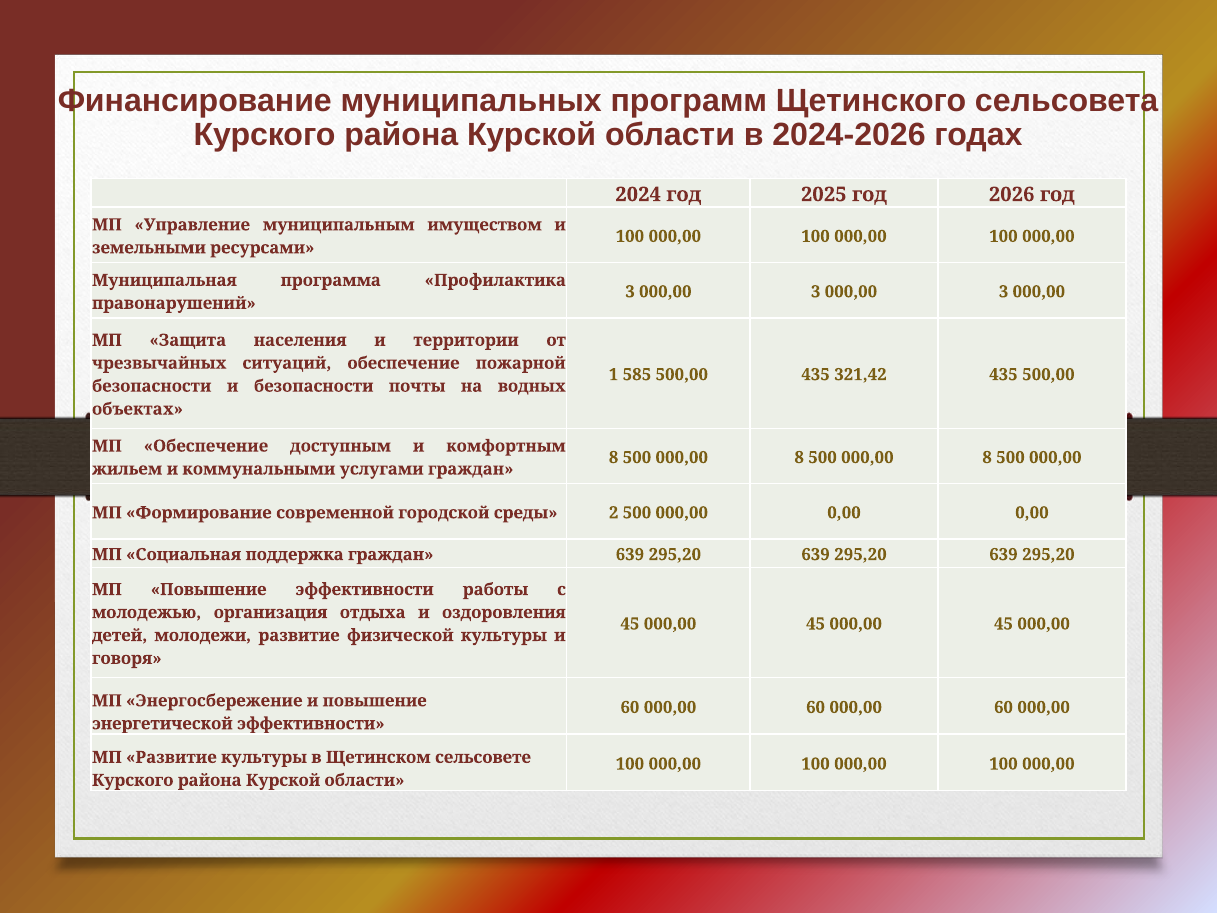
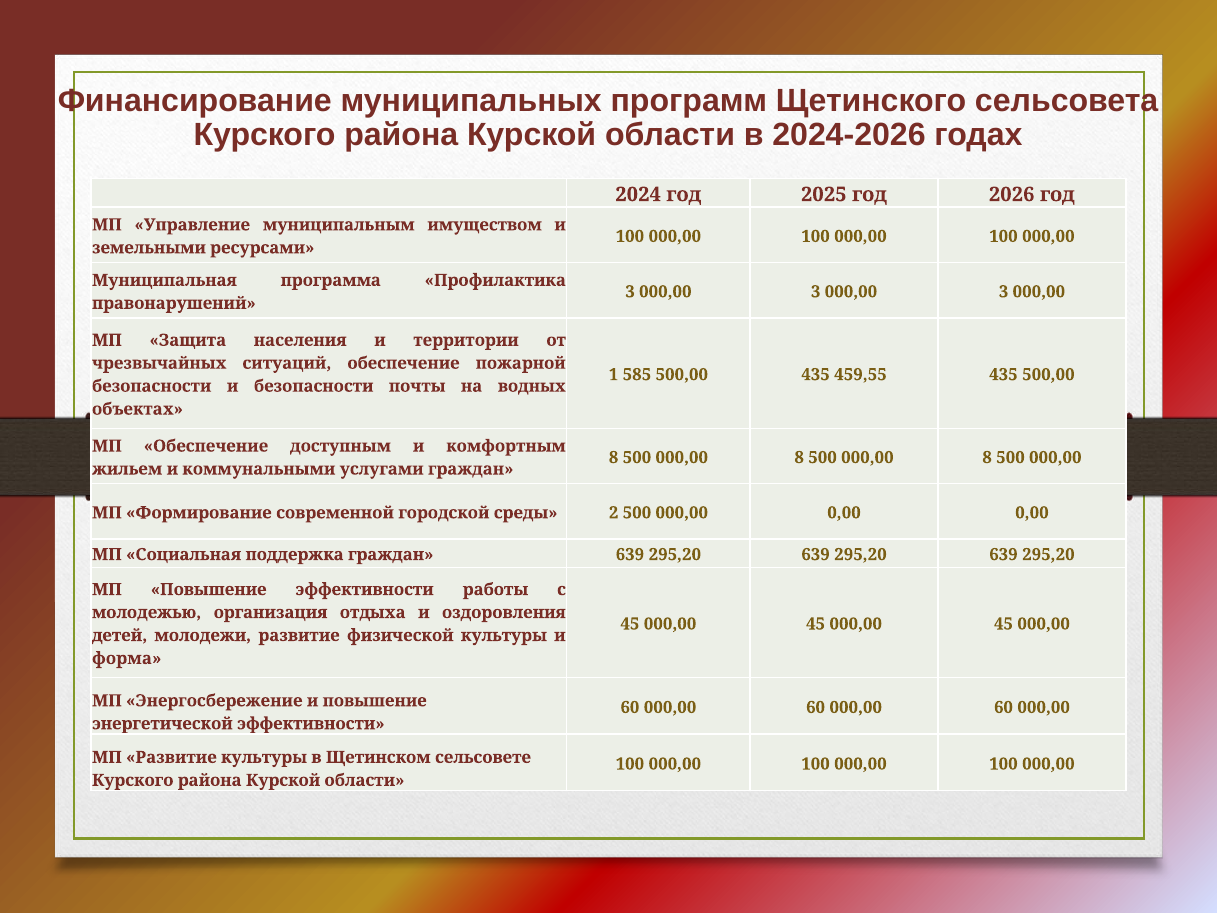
321,42: 321,42 -> 459,55
говоря: говоря -> форма
